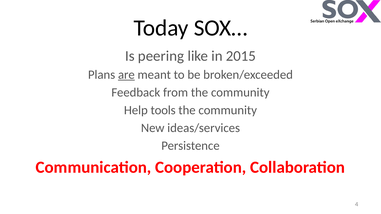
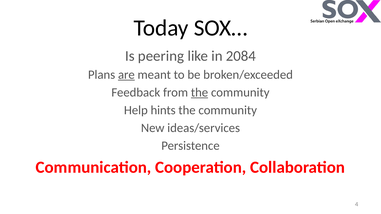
2015: 2015 -> 2084
the at (200, 93) underline: none -> present
tools: tools -> hints
